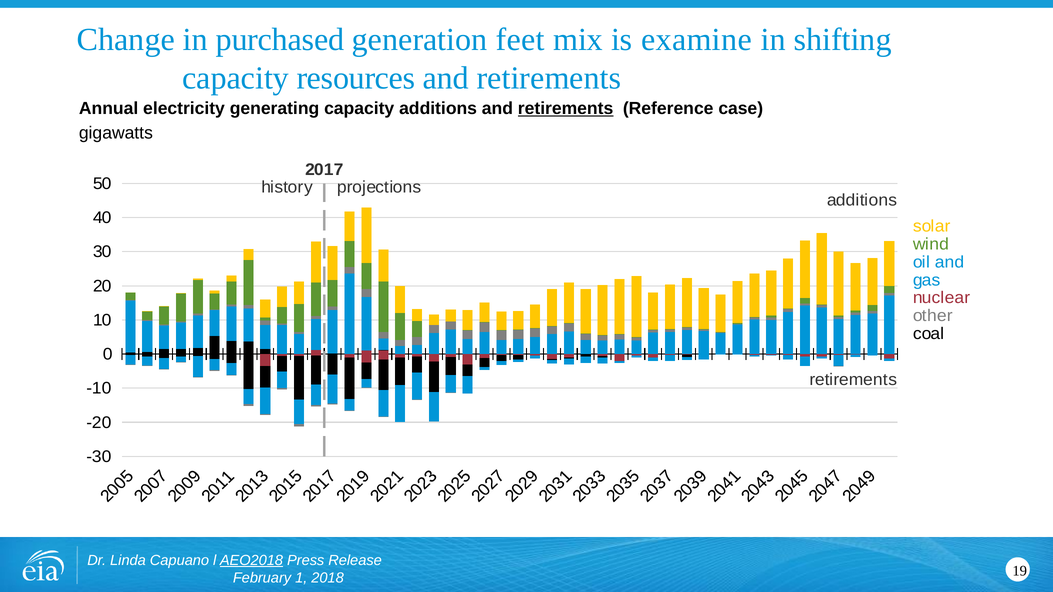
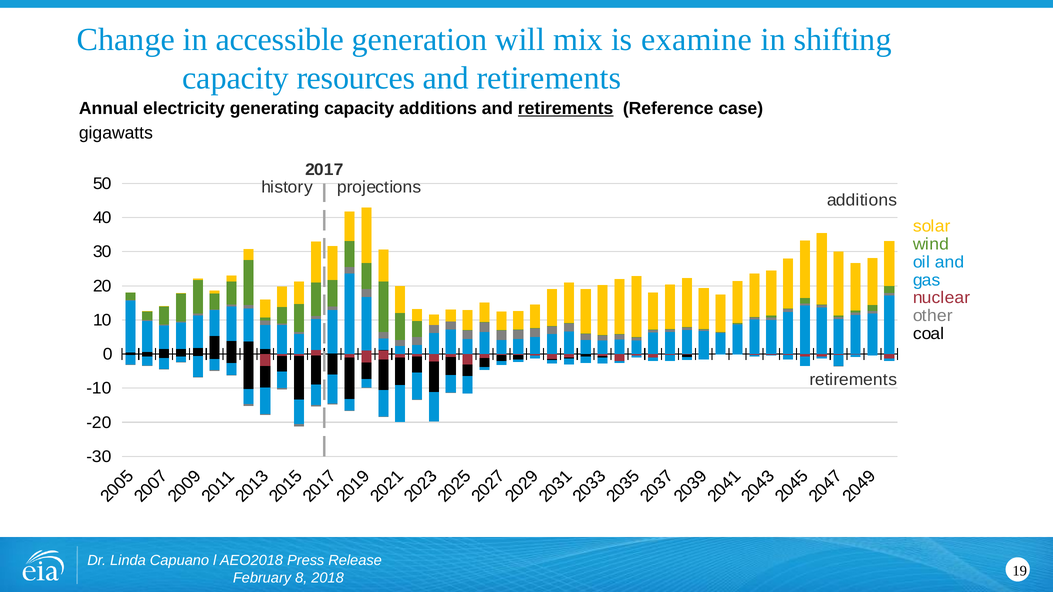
purchased: purchased -> accessible
feet: feet -> will
AEO2018 underline: present -> none
1: 1 -> 8
